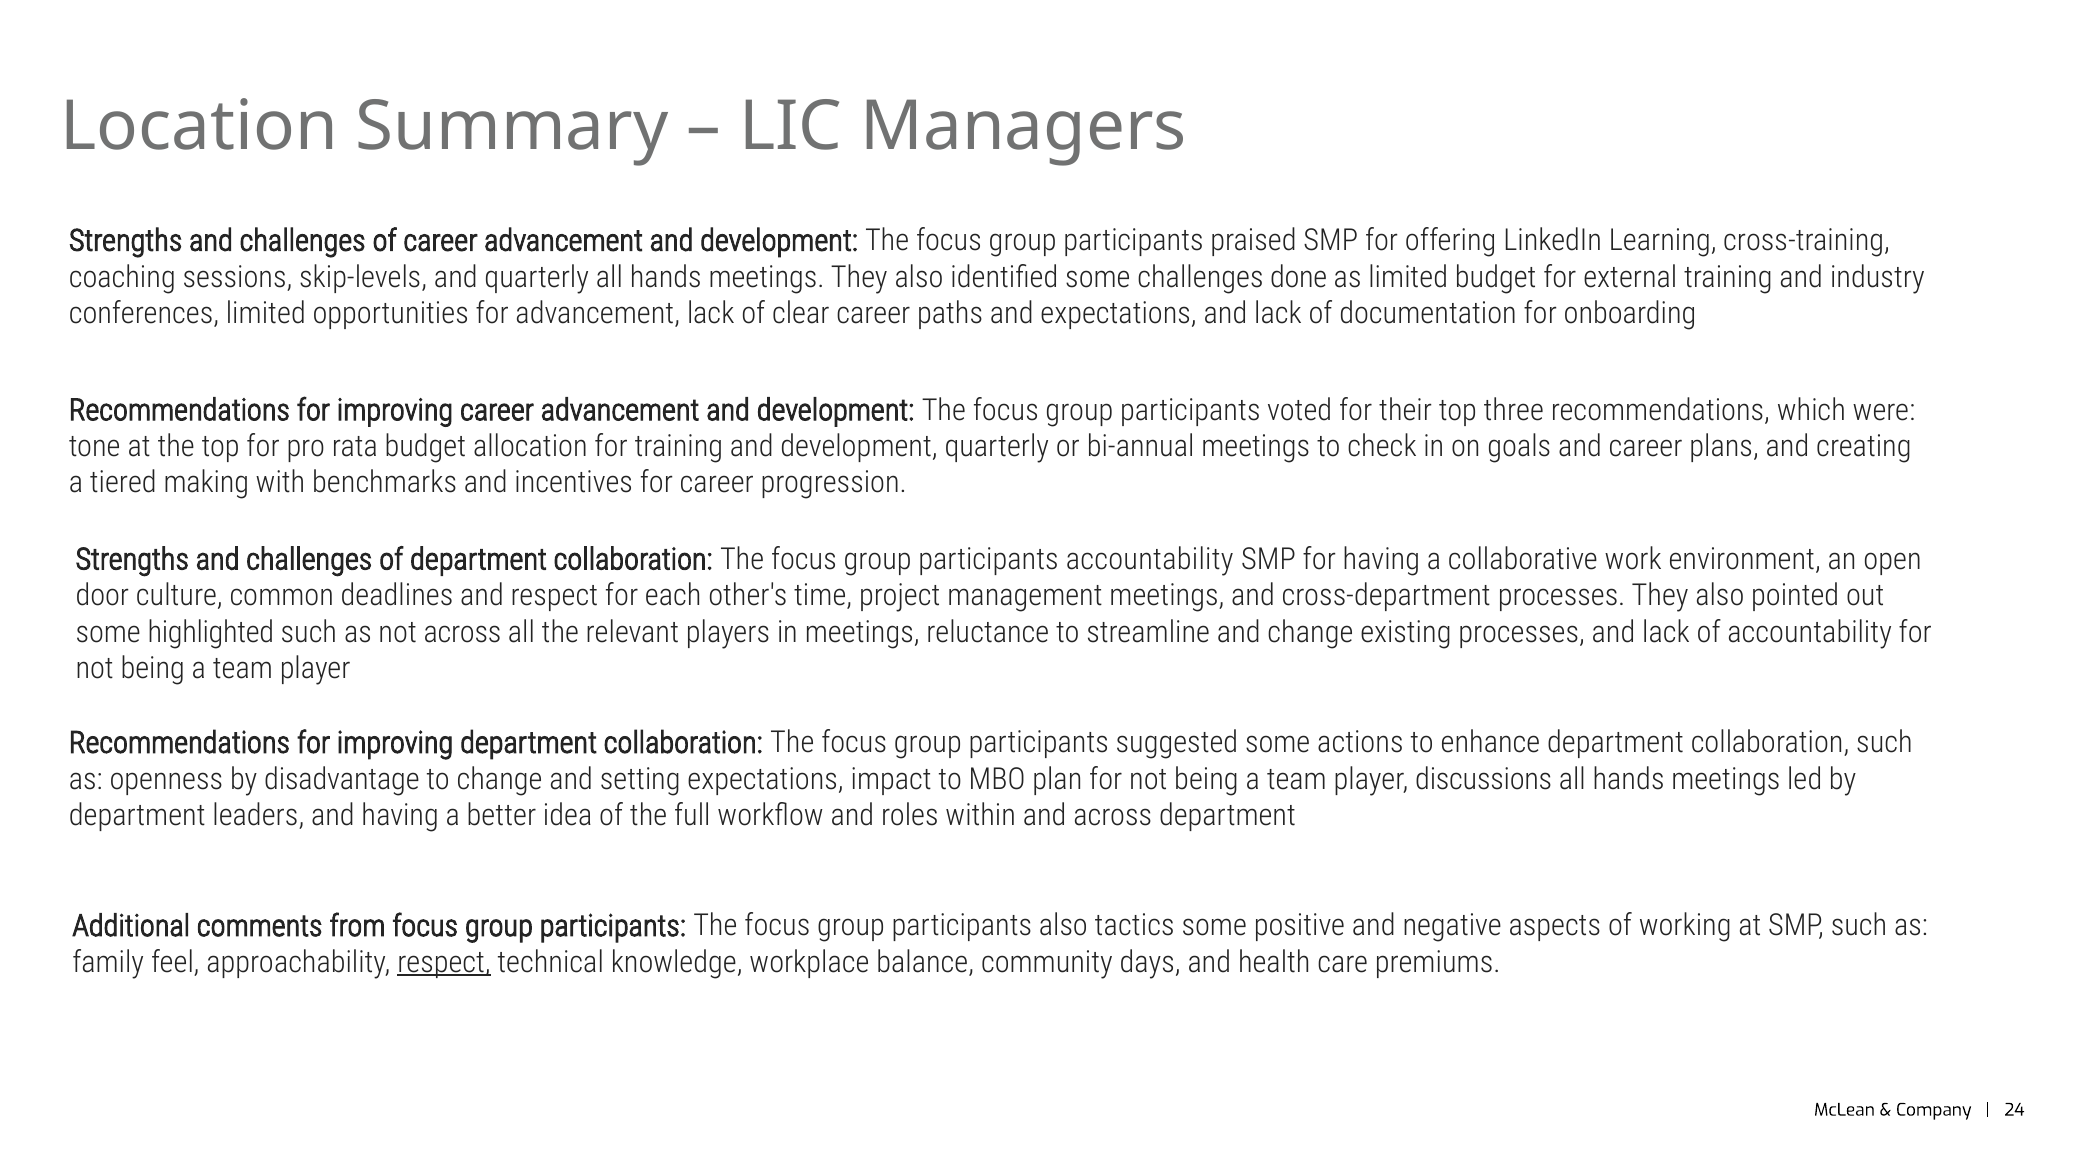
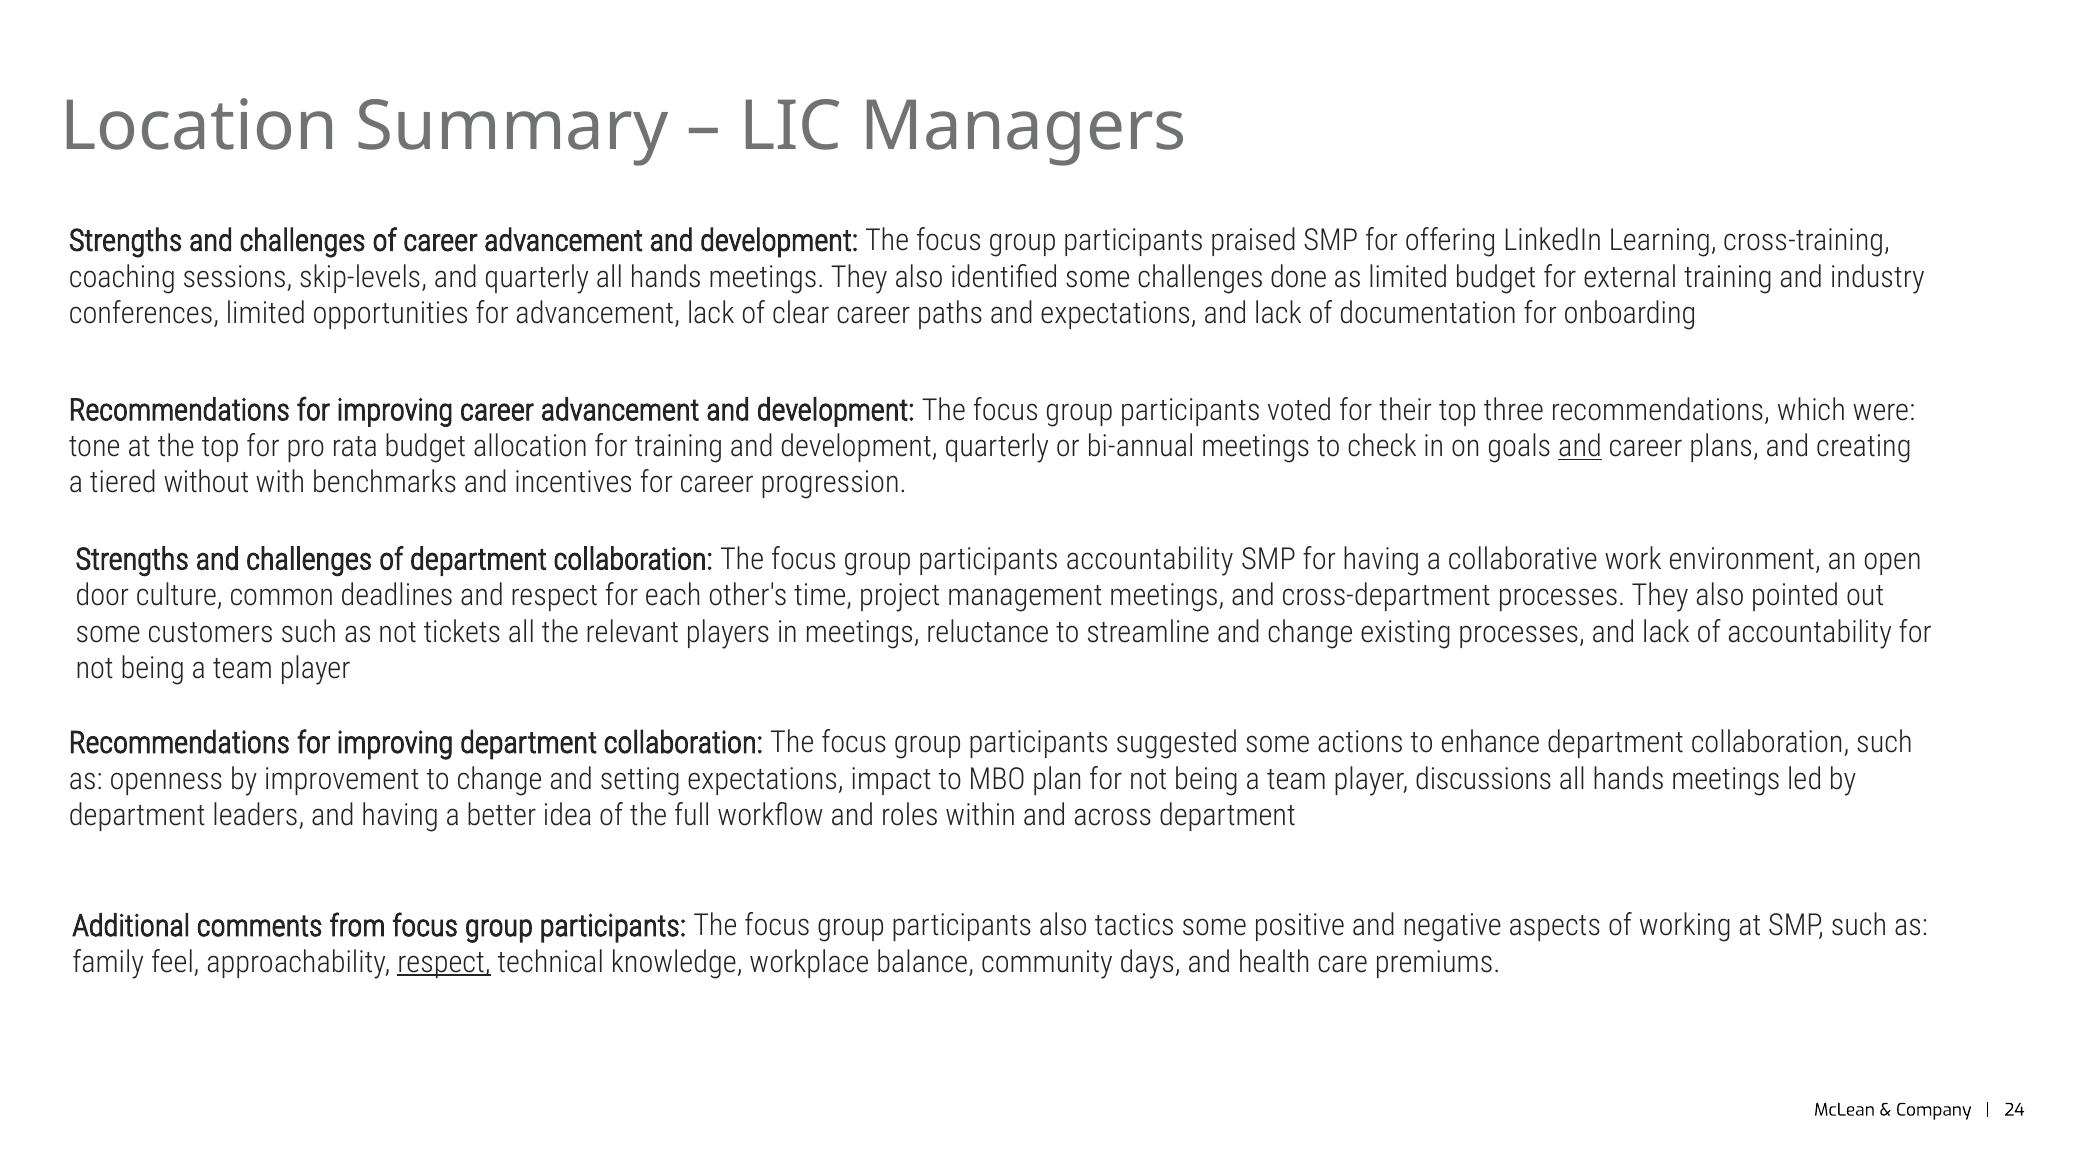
and at (1580, 447) underline: none -> present
making: making -> without
highlighted: highlighted -> customers
not across: across -> tickets
disadvantage: disadvantage -> improvement
